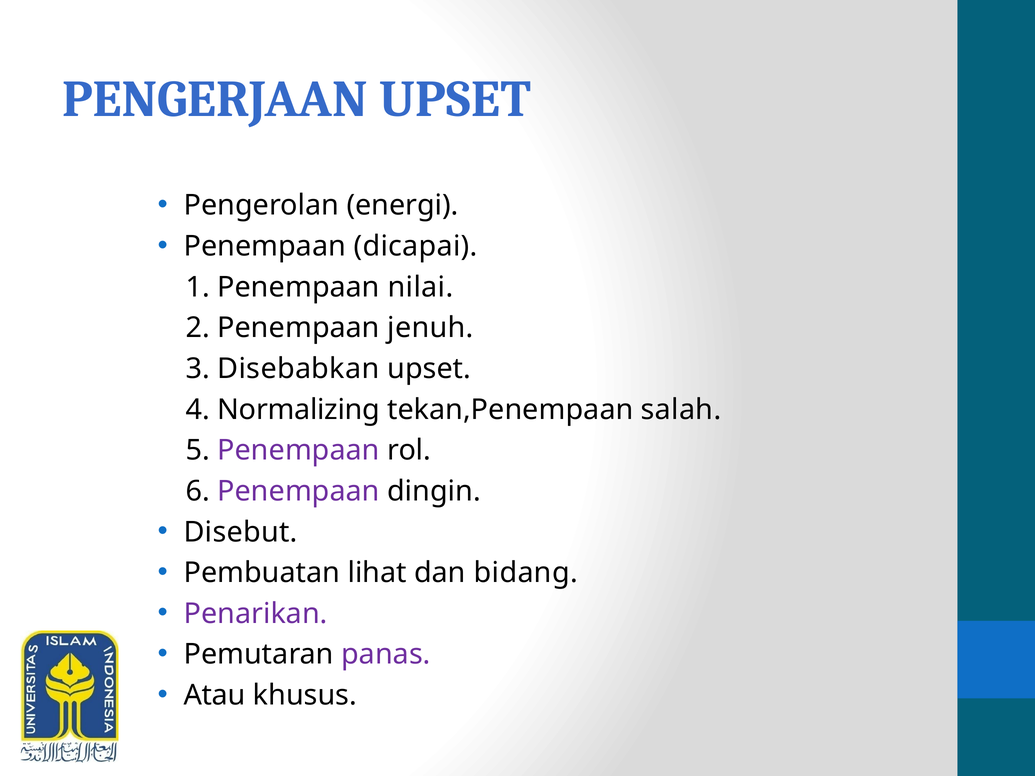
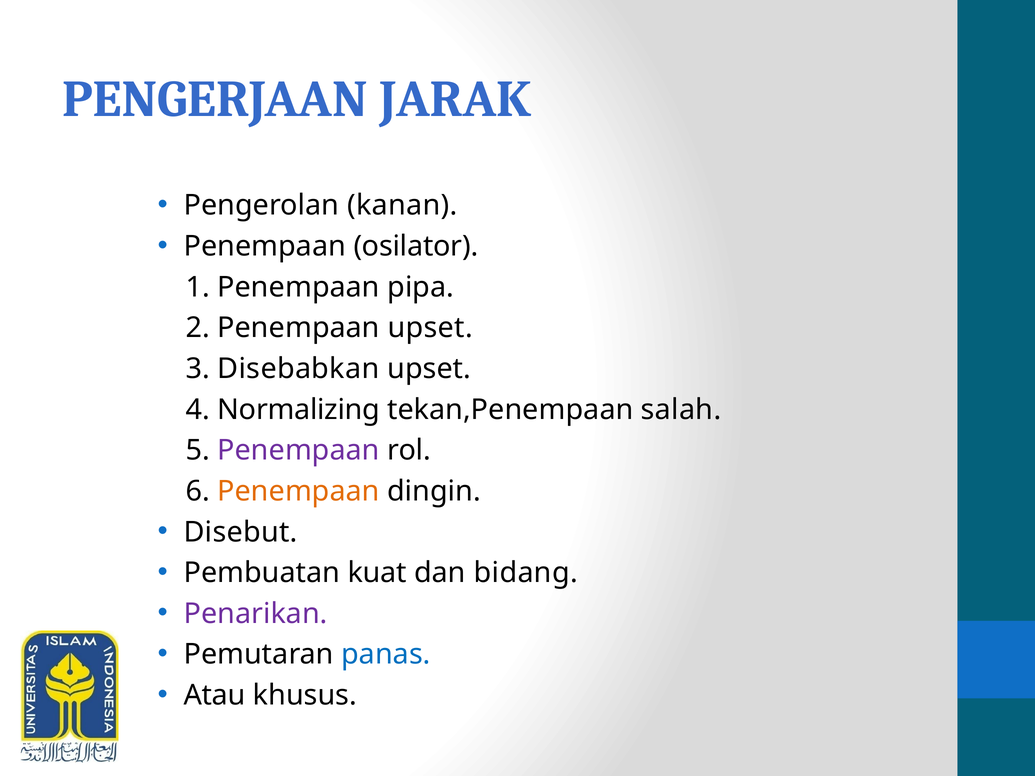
PENGERJAAN UPSET: UPSET -> JARAK
energi: energi -> kanan
dicapai: dicapai -> osilator
nilai: nilai -> pipa
Penempaan jenuh: jenuh -> upset
Penempaan at (299, 491) colour: purple -> orange
lihat: lihat -> kuat
panas colour: purple -> blue
